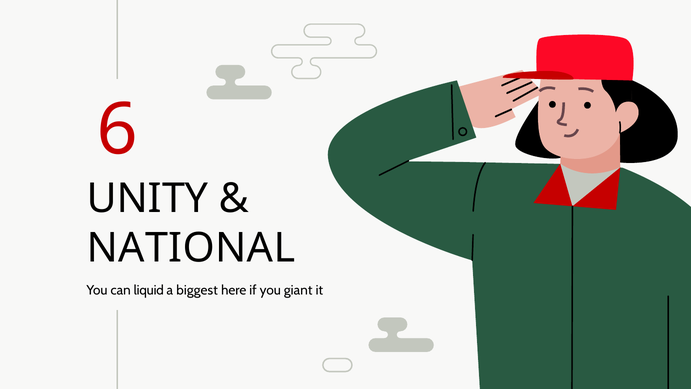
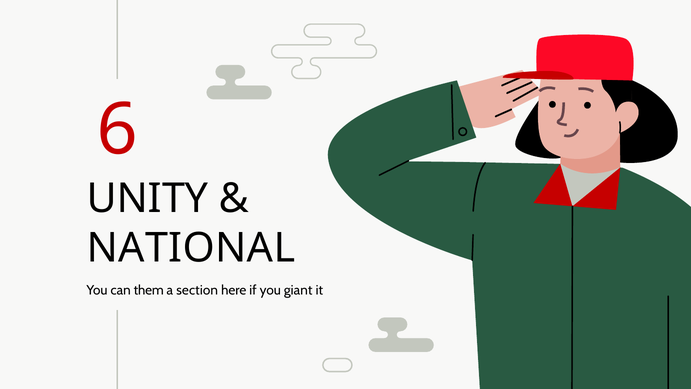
liquid: liquid -> them
biggest: biggest -> section
